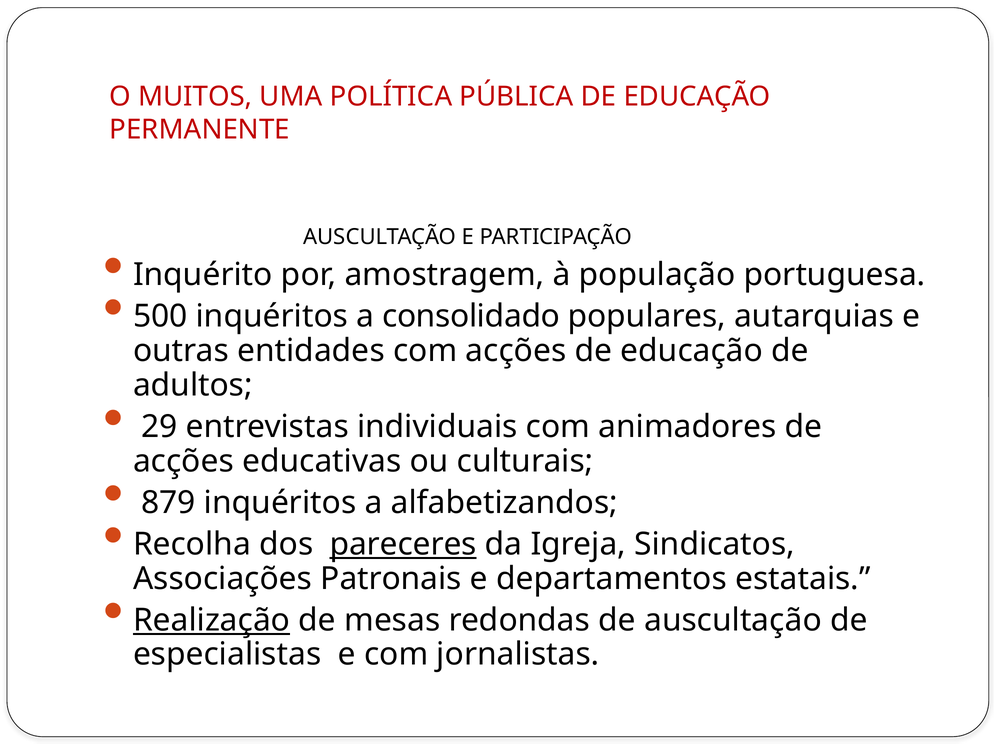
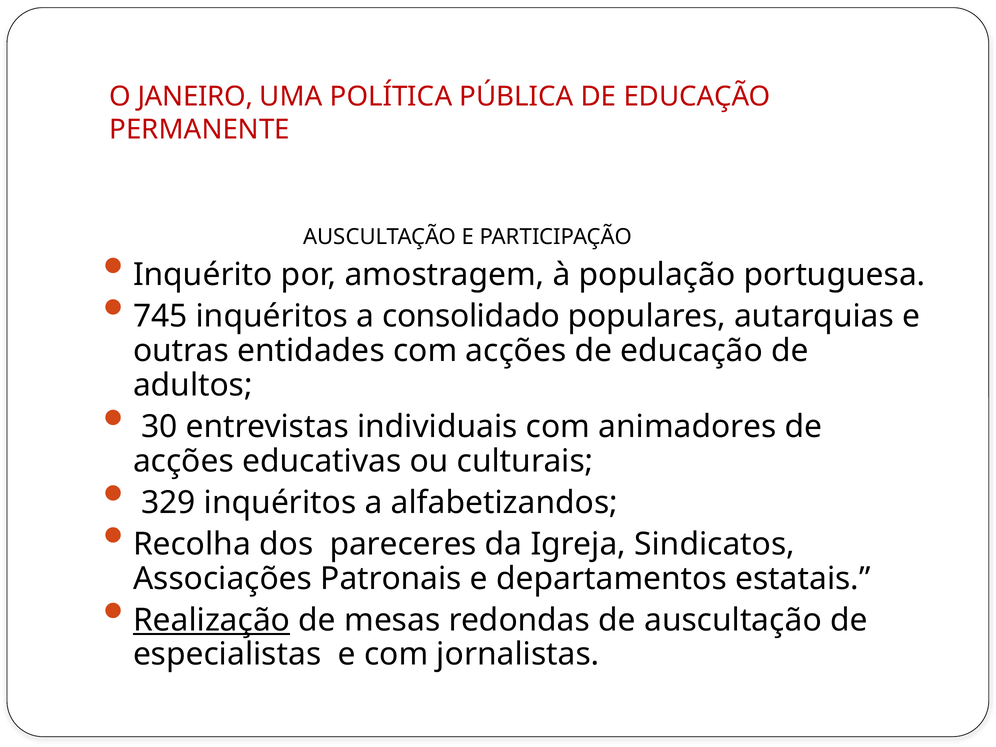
MUITOS: MUITOS -> JANEIRO
500: 500 -> 745
29: 29 -> 30
879: 879 -> 329
pareceres underline: present -> none
